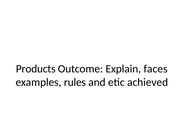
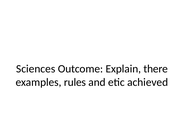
Products: Products -> Sciences
faces: faces -> there
